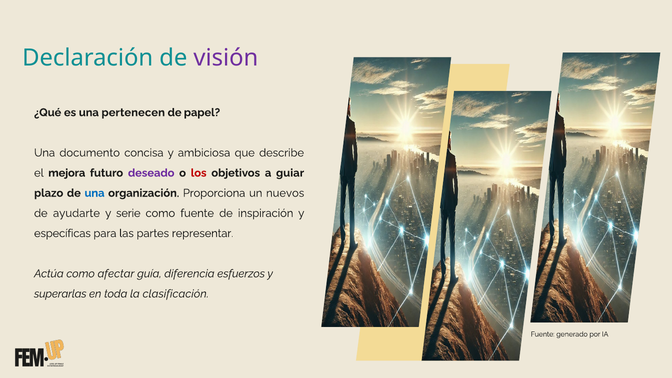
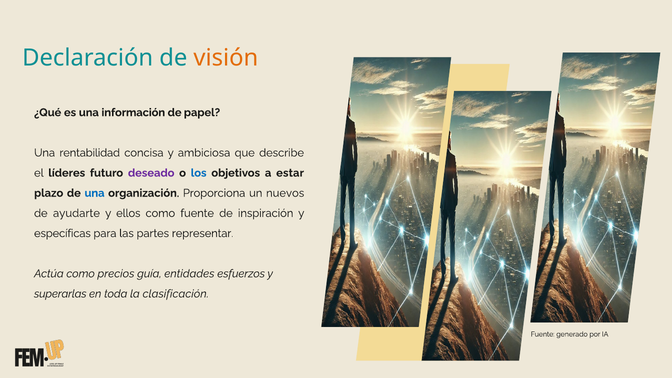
visión colour: purple -> orange
pertenecen: pertenecen -> información
documento: documento -> rentabilidad
mejora: mejora -> líderes
los colour: red -> blue
guiar: guiar -> estar
serie: serie -> ellos
afectar: afectar -> precios
diferencia: diferencia -> entidades
